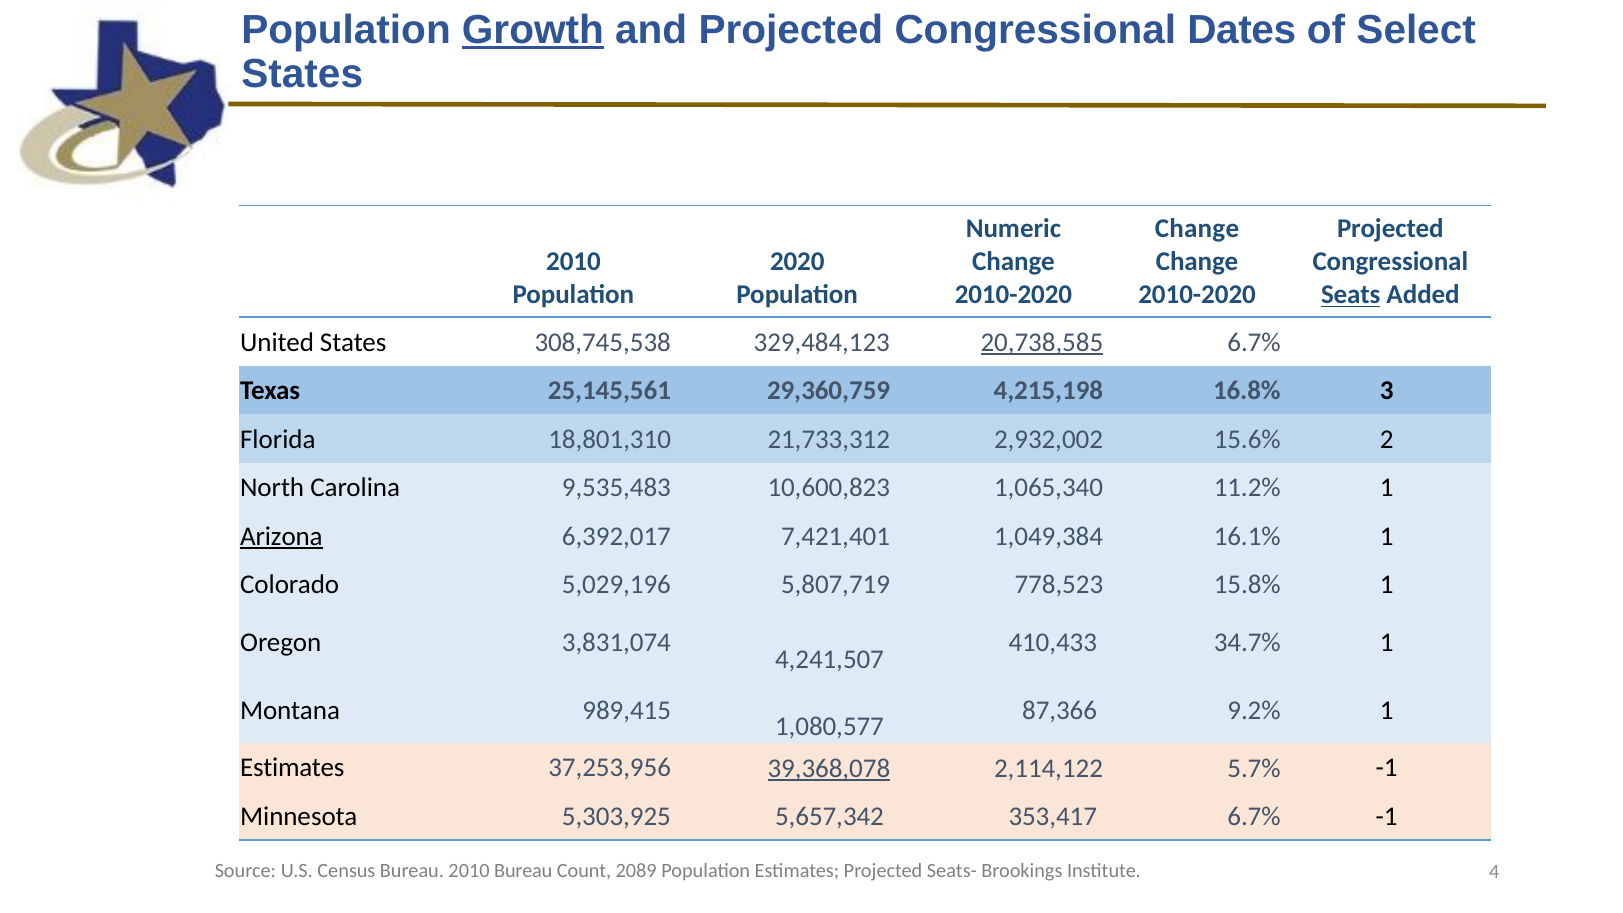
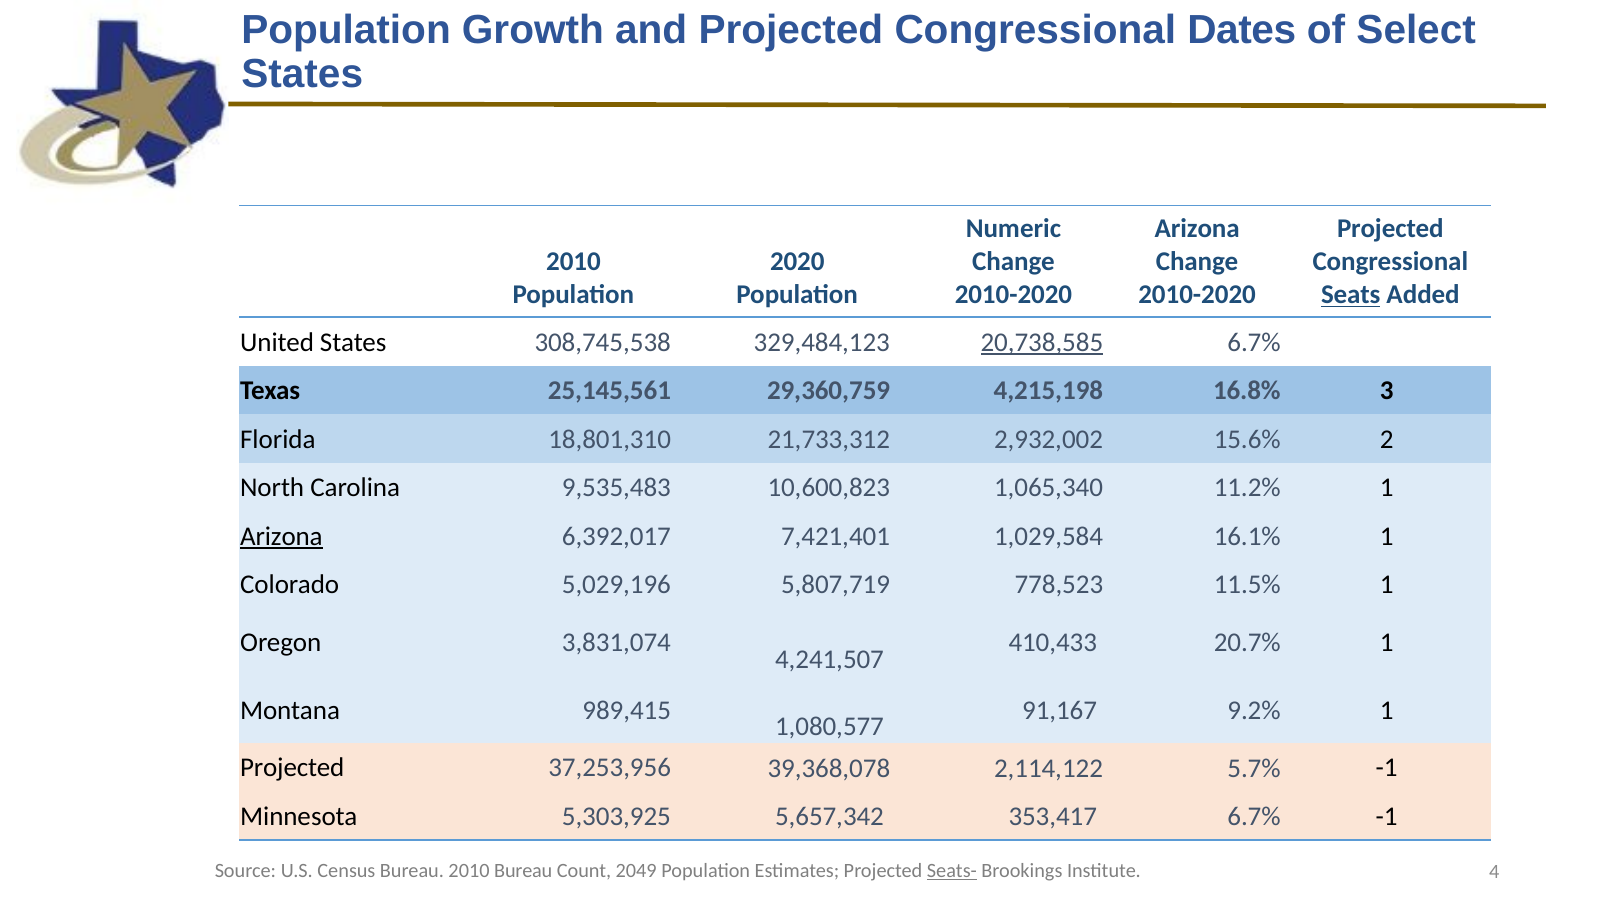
Growth underline: present -> none
Change at (1197, 229): Change -> Arizona
1,049,384: 1,049,384 -> 1,029,584
15.8%: 15.8% -> 11.5%
34.7%: 34.7% -> 20.7%
87,366: 87,366 -> 91,167
Estimates at (292, 768): Estimates -> Projected
39,368,078 underline: present -> none
2089: 2089 -> 2049
Seats- underline: none -> present
